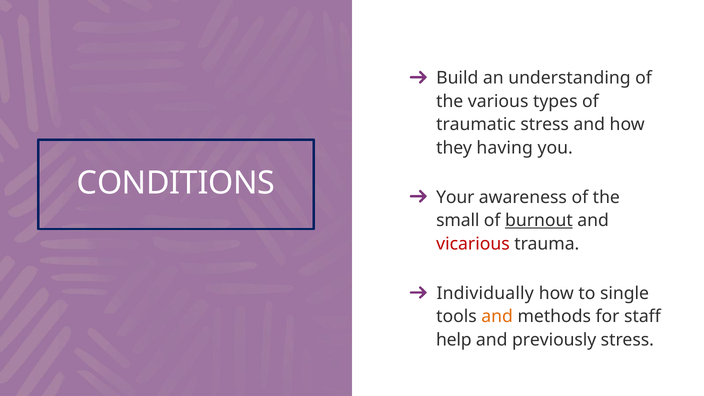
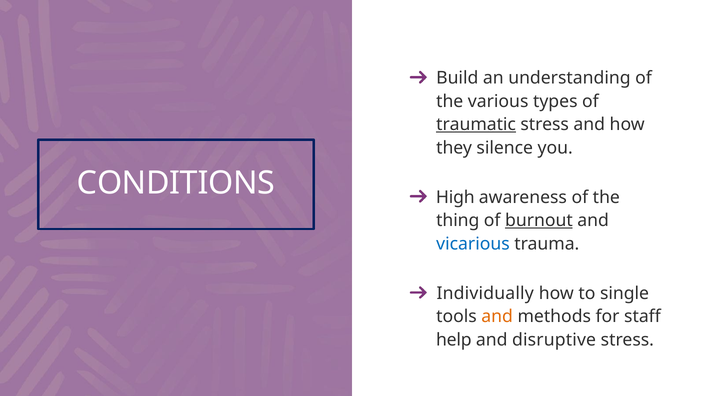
traumatic underline: none -> present
having: having -> silence
Your: Your -> High
small: small -> thing
vicarious colour: red -> blue
previously: previously -> disruptive
